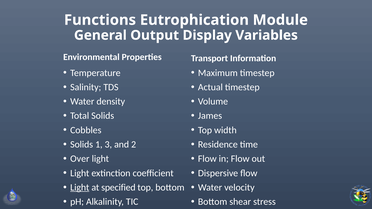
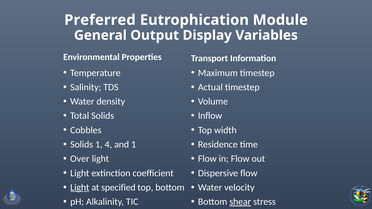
Functions: Functions -> Preferred
James: James -> Inflow
3: 3 -> 4
and 2: 2 -> 1
shear underline: none -> present
